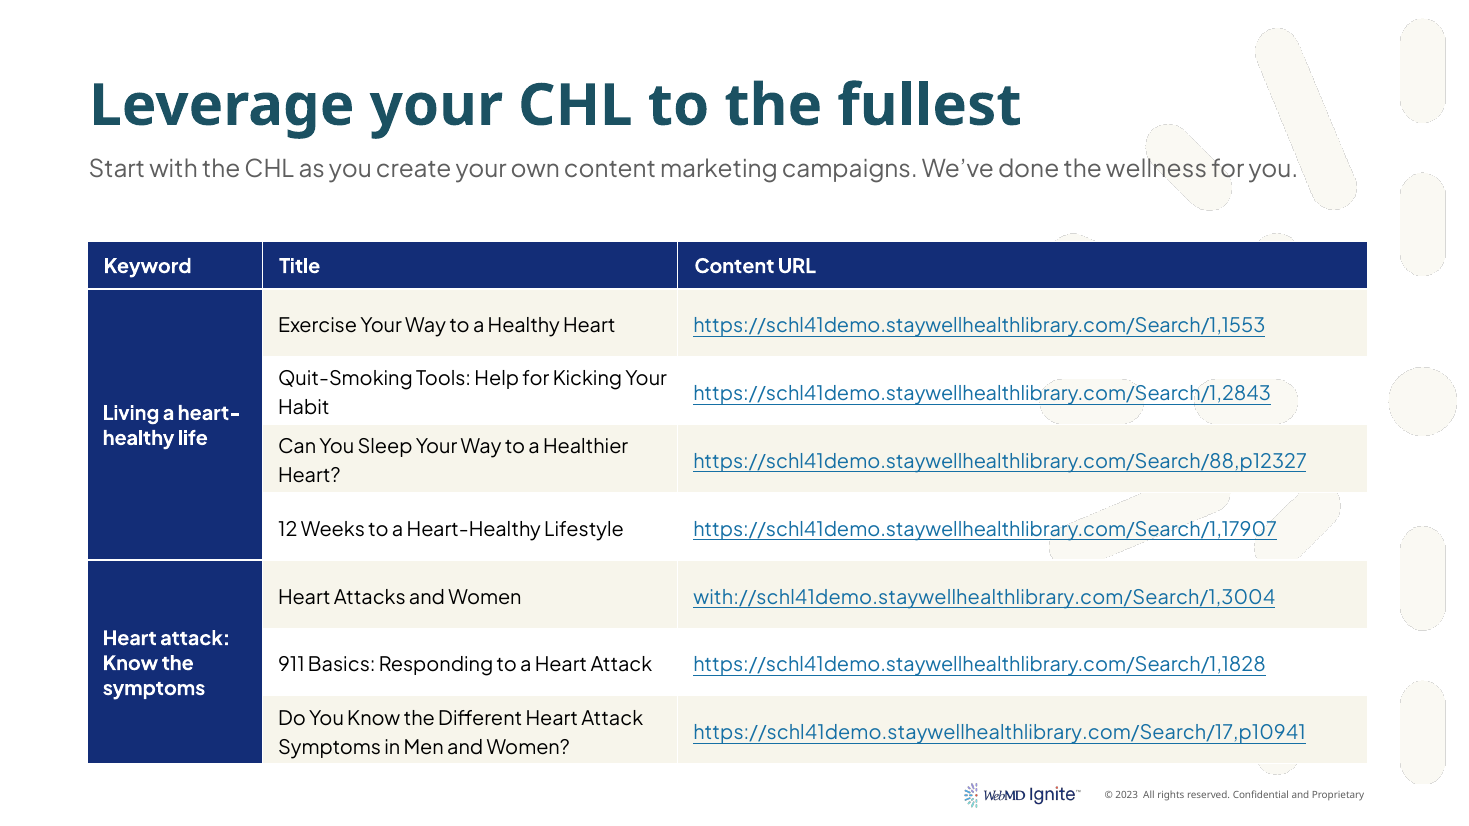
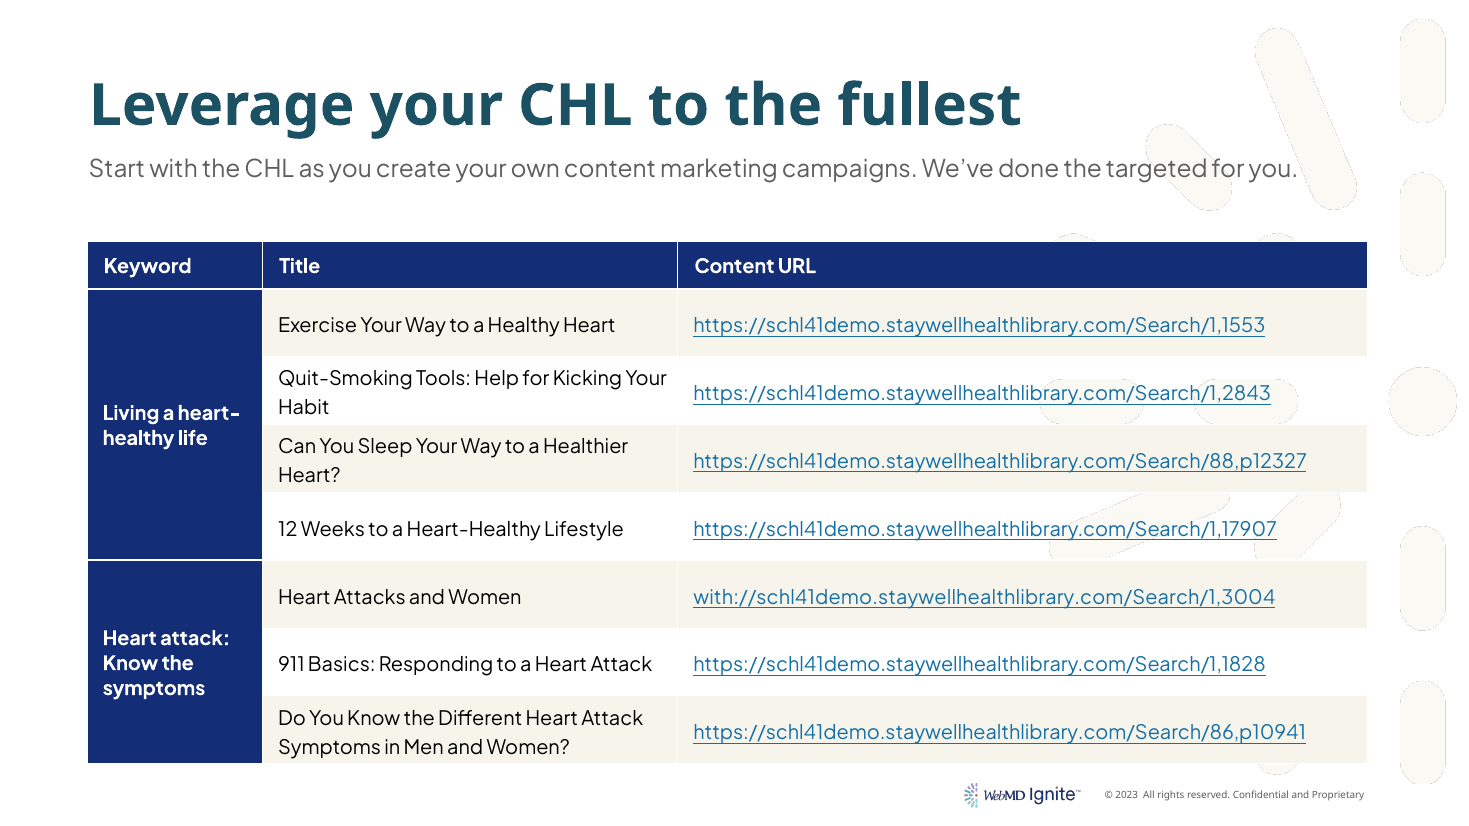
wellness: wellness -> targeted
https://schl41demo.staywellhealthlibrary.com/Search/17,p10941: https://schl41demo.staywellhealthlibrary.com/Search/17,p10941 -> https://schl41demo.staywellhealthlibrary.com/Search/86,p10941
